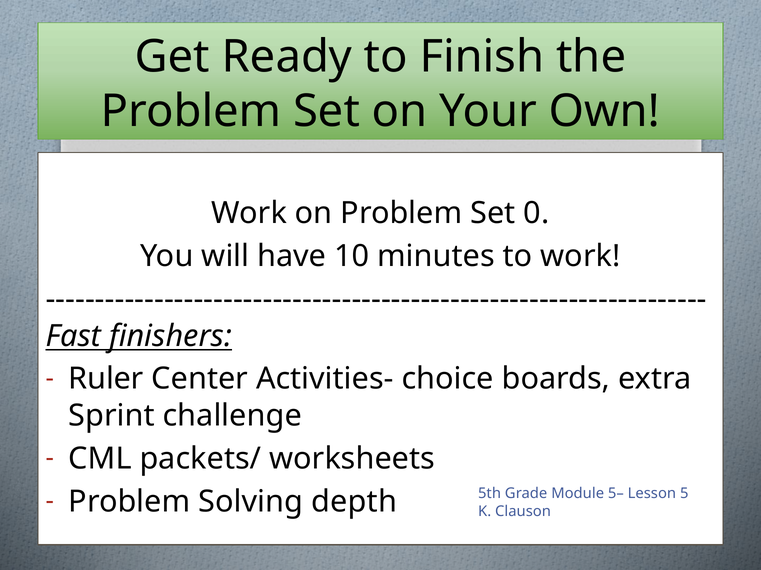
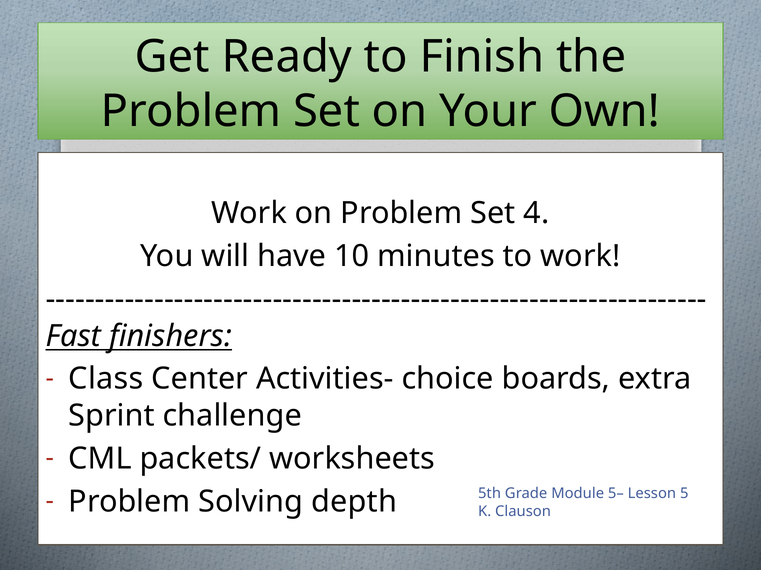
0: 0 -> 4
Ruler: Ruler -> Class
